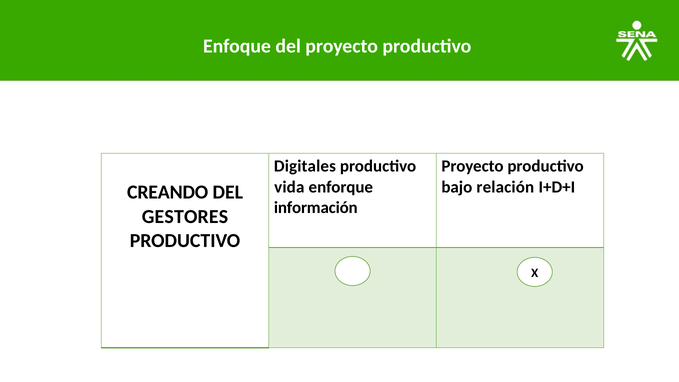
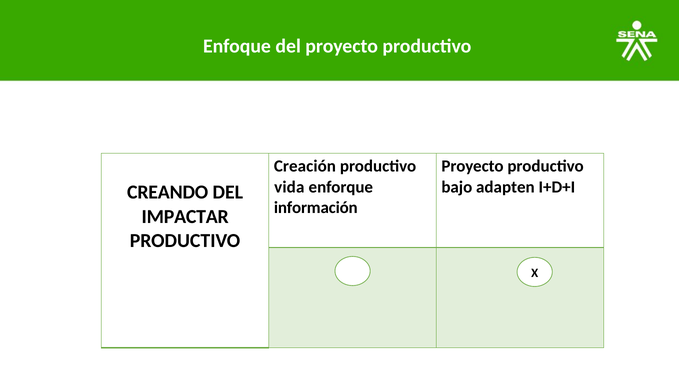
Digitales: Digitales -> Creación
relación: relación -> adapten
GESTORES: GESTORES -> IMPACTAR
